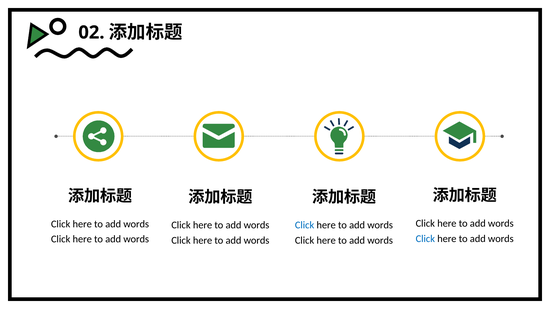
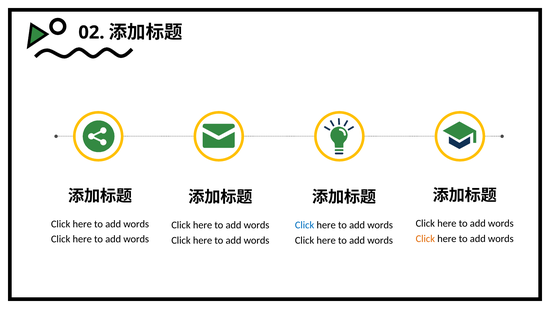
Click at (425, 239) colour: blue -> orange
